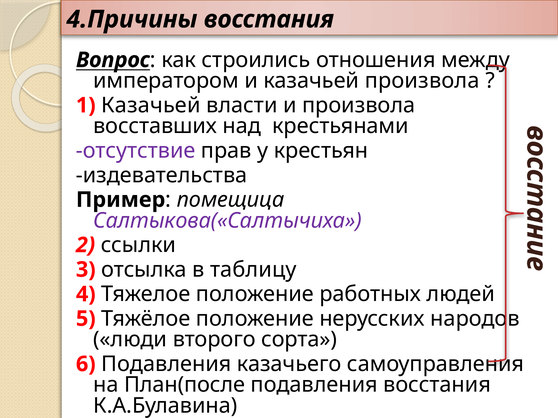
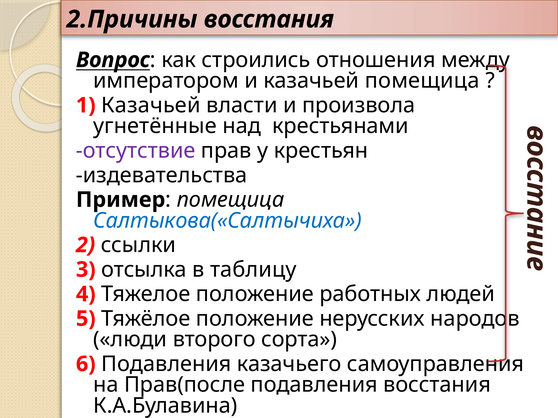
4.Причины: 4.Причины -> 2.Причины
казачьей произвола: произвола -> помещица
восставших: восставших -> угнетённые
Салтыкова(«Салтычиха colour: purple -> blue
План(после: План(после -> Прав(после
